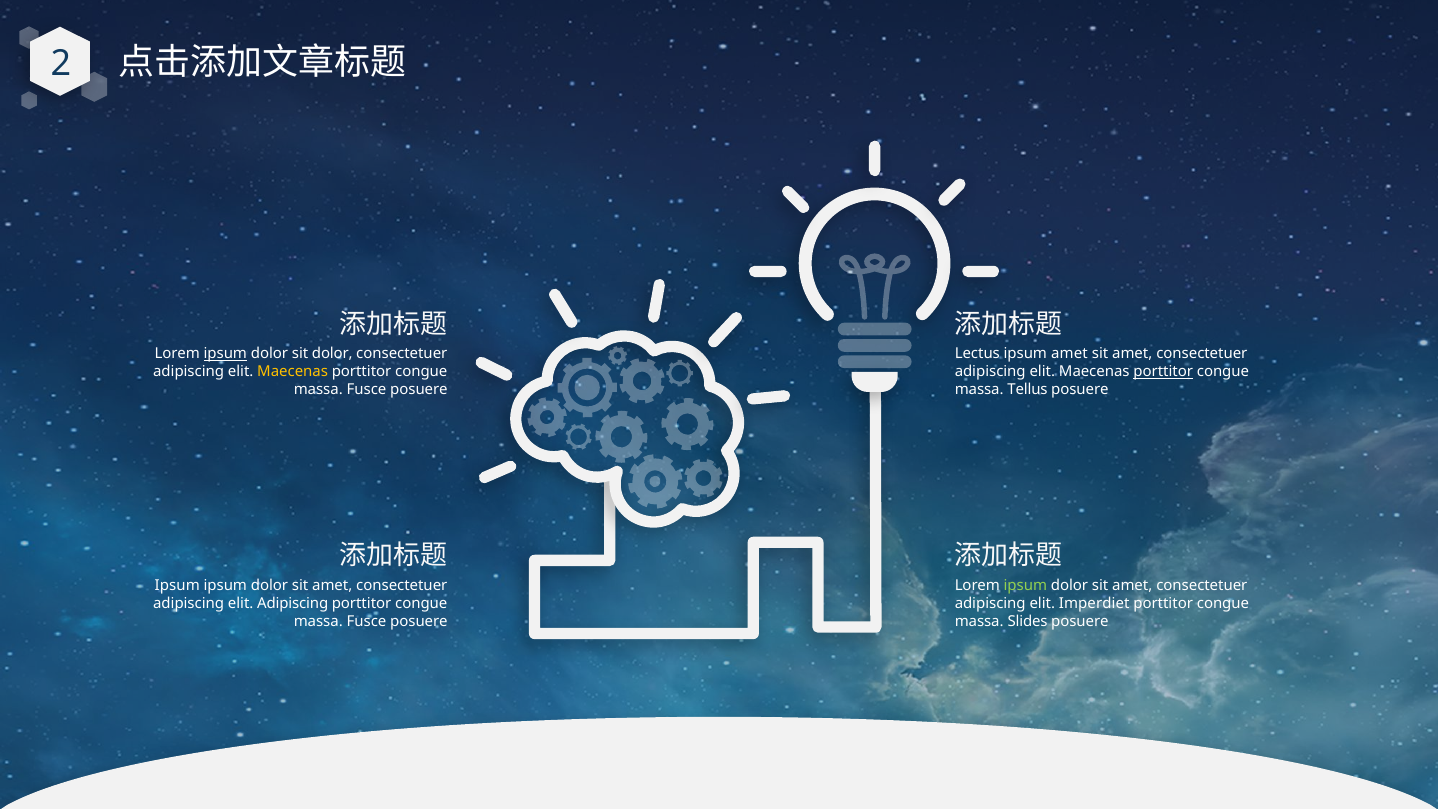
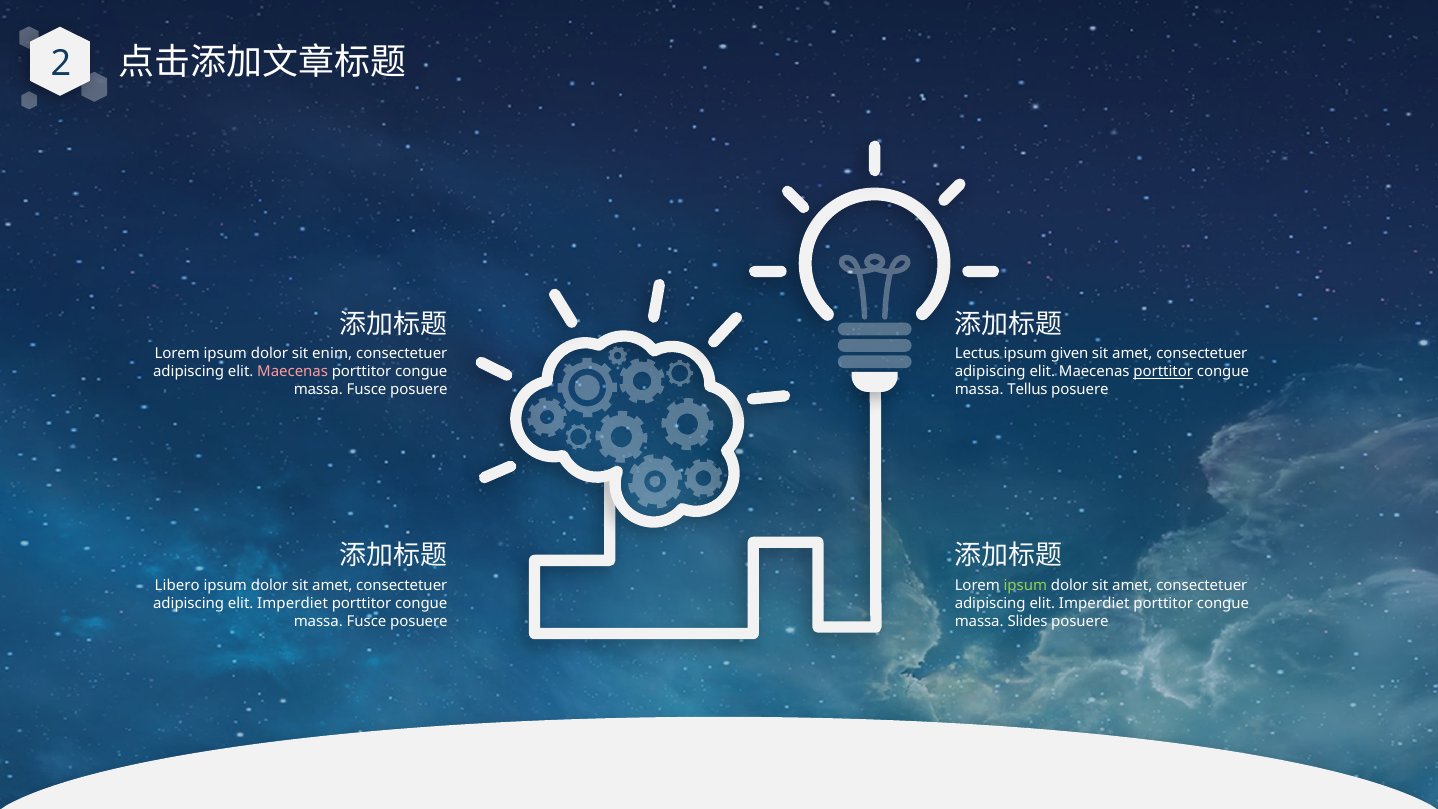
ipsum at (225, 354) underline: present -> none
sit dolor: dolor -> enim
ipsum amet: amet -> given
Maecenas at (293, 372) colour: yellow -> pink
Ipsum at (177, 585): Ipsum -> Libero
Adipiscing at (293, 603): Adipiscing -> Imperdiet
